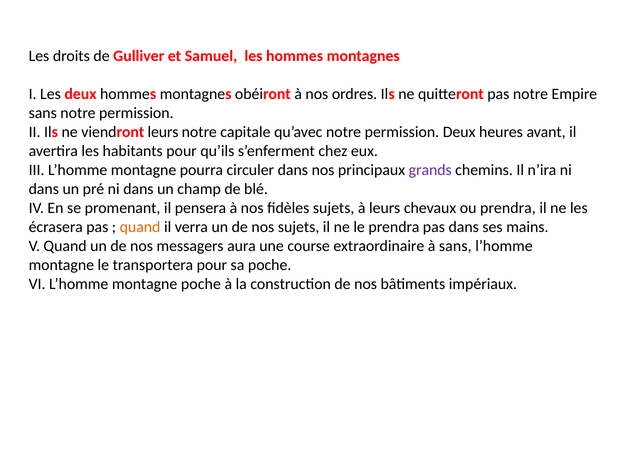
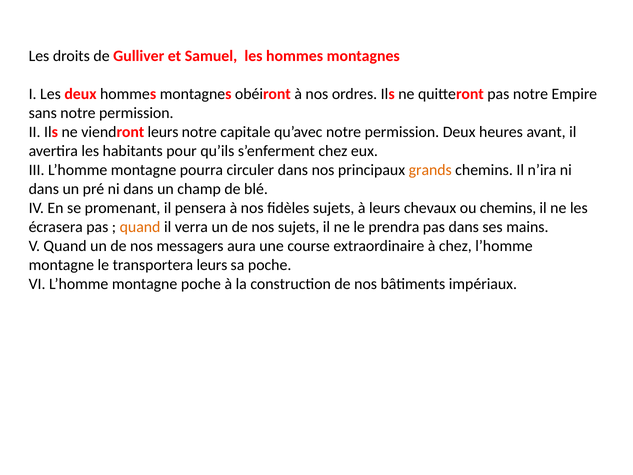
grands colour: purple -> orange
ou prendra: prendra -> chemins
à sans: sans -> chez
transportera pour: pour -> leurs
